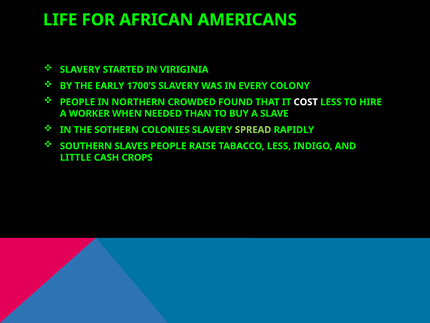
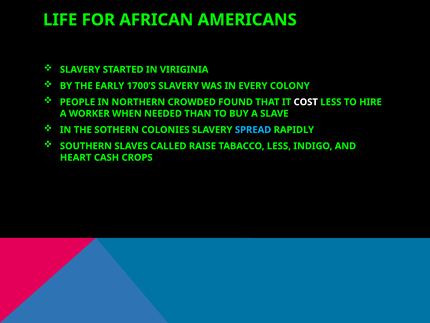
SPREAD colour: light green -> light blue
SLAVES PEOPLE: PEOPLE -> CALLED
LITTLE: LITTLE -> HEART
